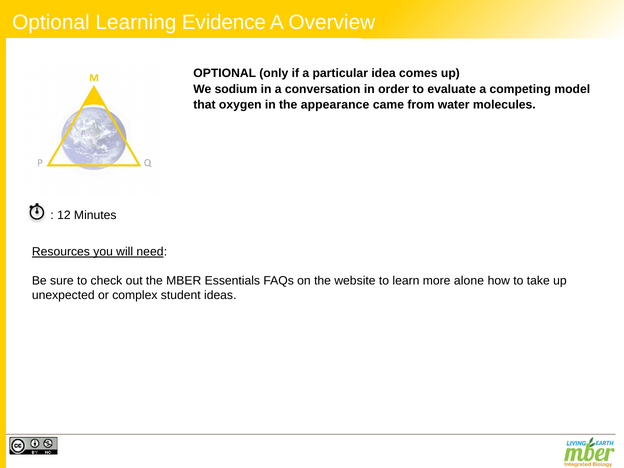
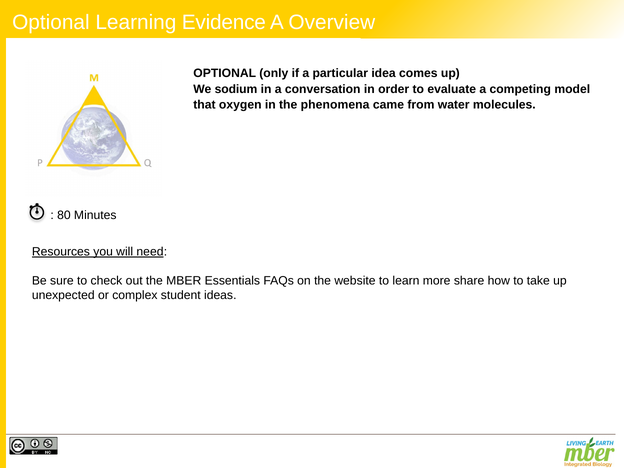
appearance: appearance -> phenomena
12: 12 -> 80
alone: alone -> share
